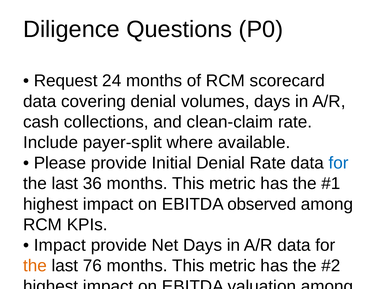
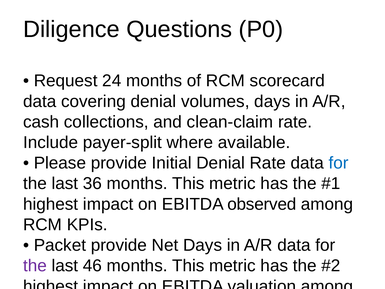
Impact at (60, 245): Impact -> Packet
the at (35, 266) colour: orange -> purple
76: 76 -> 46
